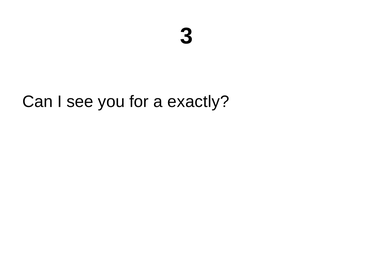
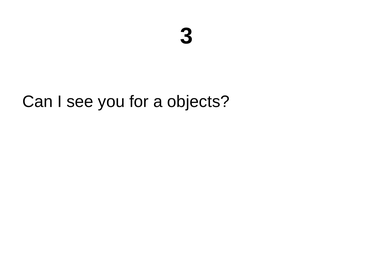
exactly: exactly -> objects
